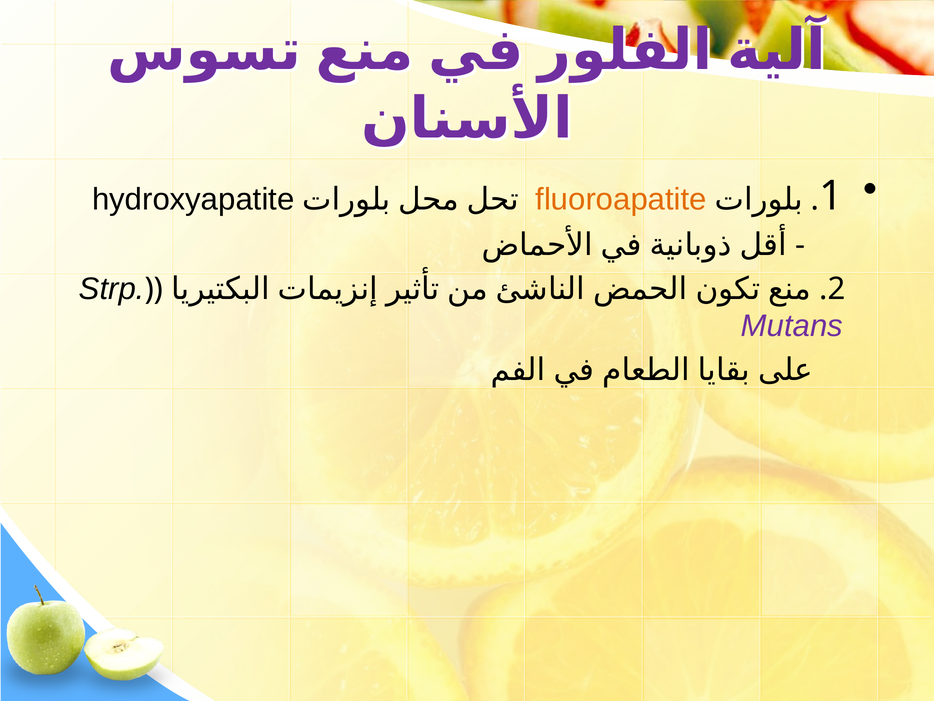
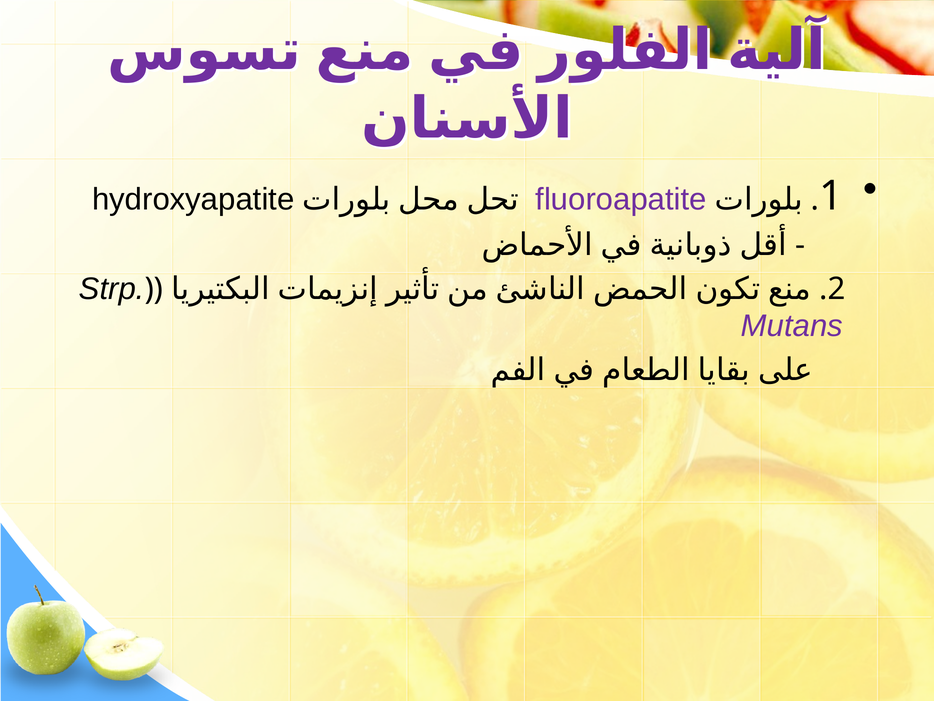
fluoroapatite colour: orange -> purple
